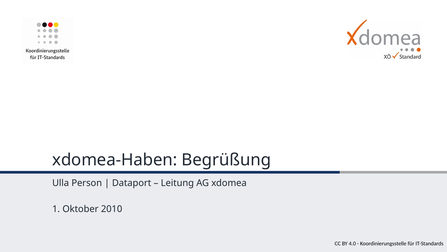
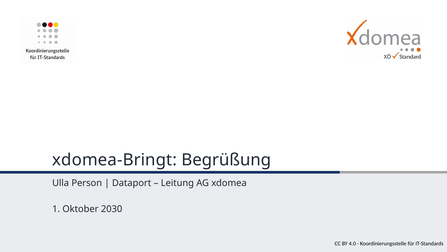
xdomea-Haben: xdomea-Haben -> xdomea-Bringt
2010: 2010 -> 2030
